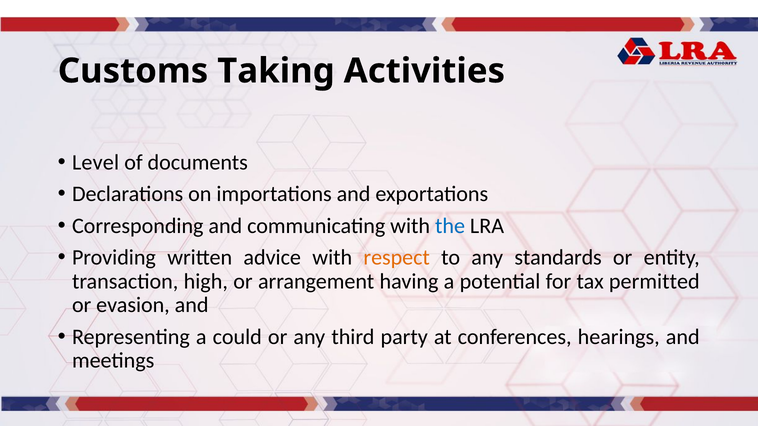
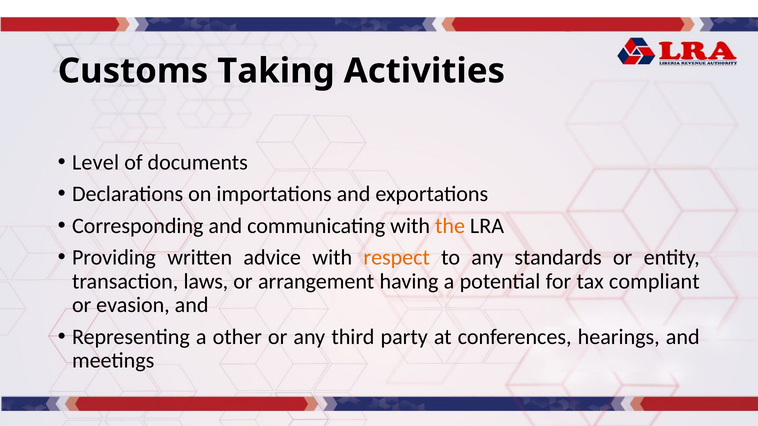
the colour: blue -> orange
high: high -> laws
permitted: permitted -> compliant
could: could -> other
